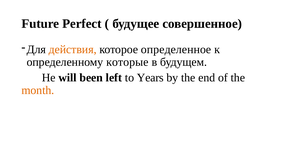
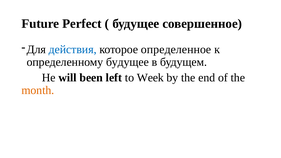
действия colour: orange -> blue
определенному которые: которые -> будущее
Years: Years -> Week
